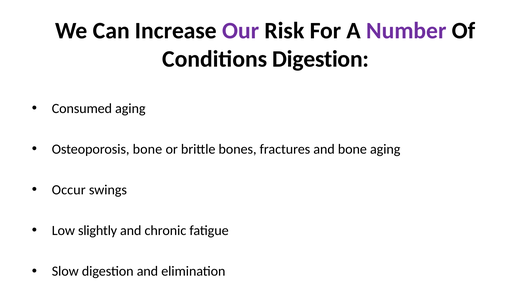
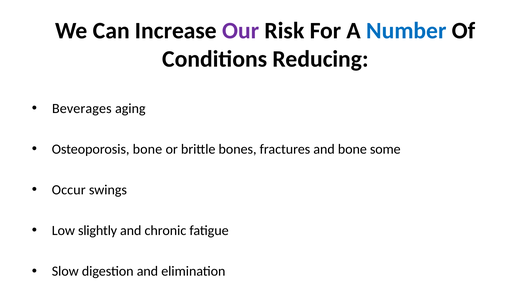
Number colour: purple -> blue
Conditions Digestion: Digestion -> Reducing
Consumed: Consumed -> Beverages
bone aging: aging -> some
